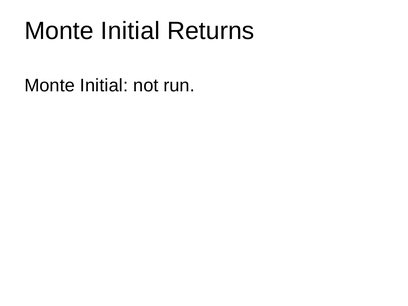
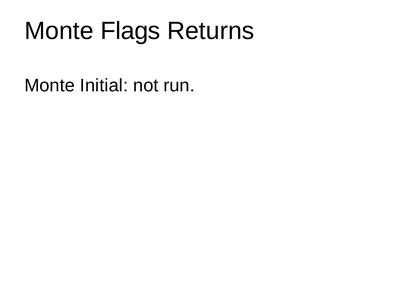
Initial at (130, 31): Initial -> Flags
